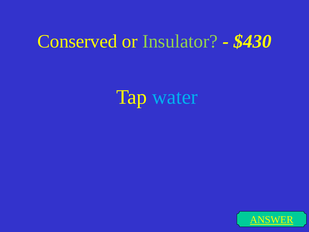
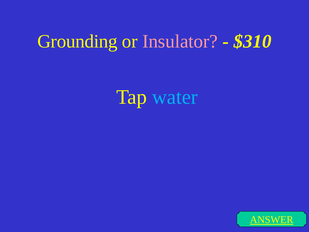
Conserved: Conserved -> Grounding
Insulator colour: light green -> pink
$430: $430 -> $310
